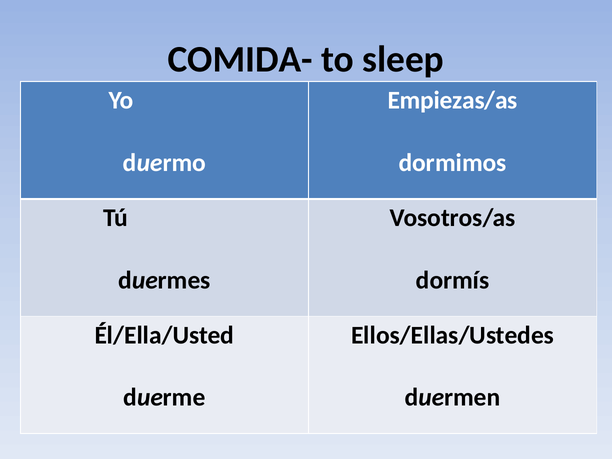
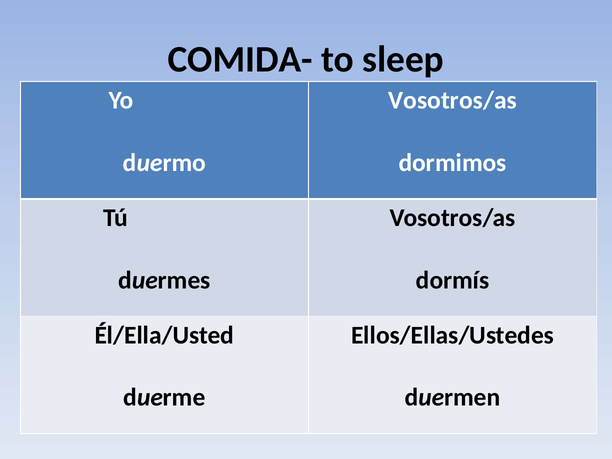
Empiezas/as at (453, 101): Empiezas/as -> Vosotros/as
